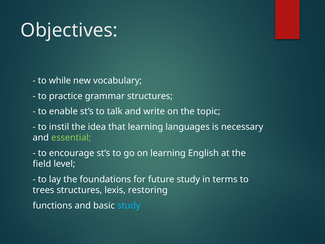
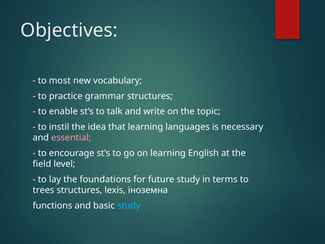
while: while -> most
essential colour: light green -> pink
restoring: restoring -> іноземна
